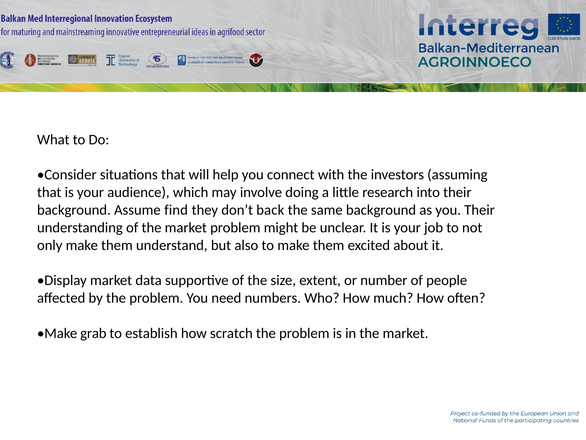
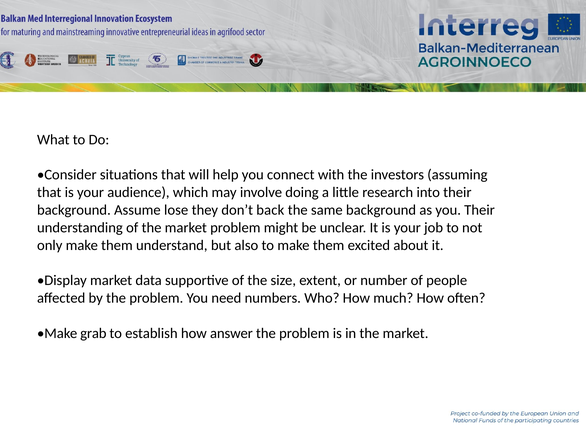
find: find -> lose
scratch: scratch -> answer
